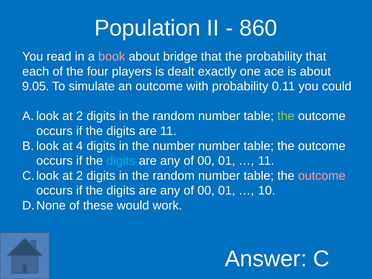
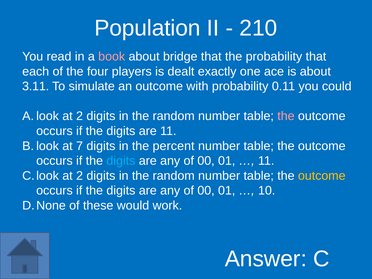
860: 860 -> 210
9.05: 9.05 -> 3.11
the at (286, 116) colour: light green -> pink
4: 4 -> 7
the number: number -> percent
outcome at (322, 176) colour: pink -> yellow
